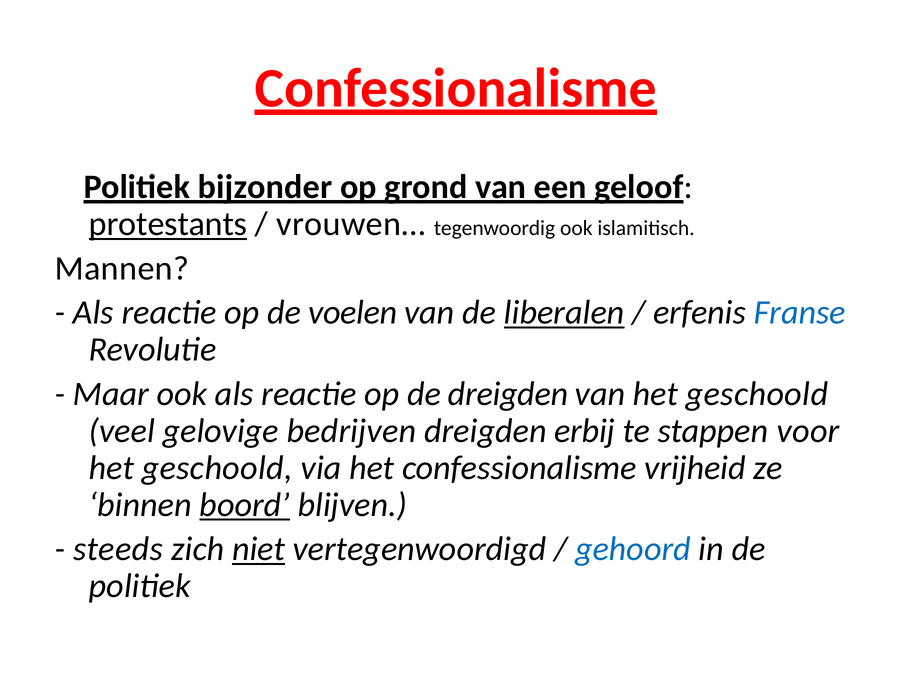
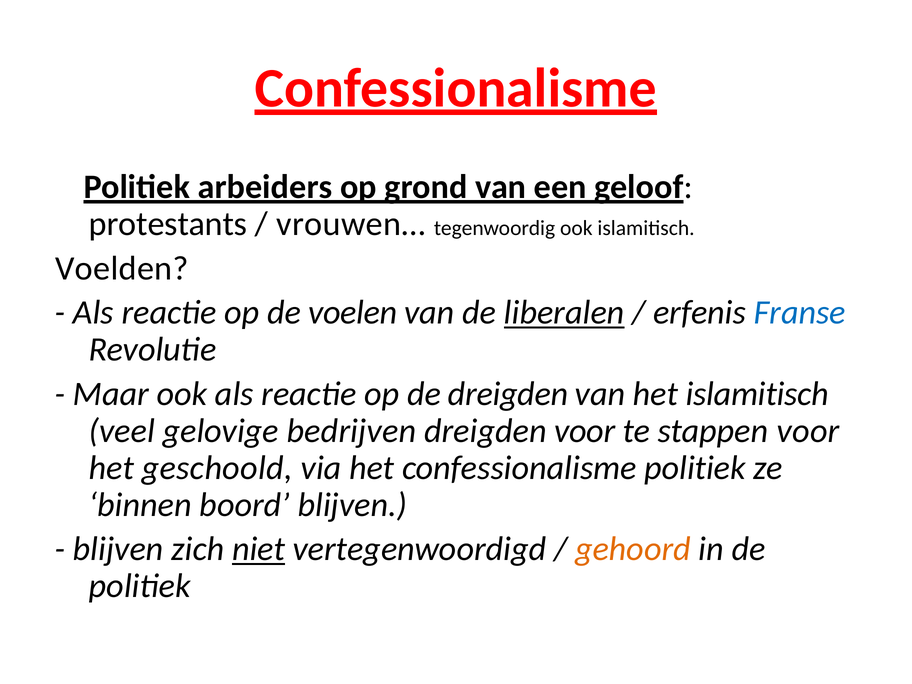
bijzonder: bijzonder -> arbeiders
protestants underline: present -> none
Mannen: Mannen -> Voelden
van het geschoold: geschoold -> islamitisch
dreigden erbij: erbij -> voor
het confessionalisme vrijheid: vrijheid -> politiek
boord underline: present -> none
steeds at (118, 549): steeds -> blijven
gehoord colour: blue -> orange
